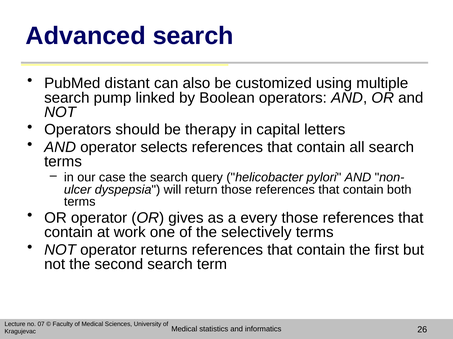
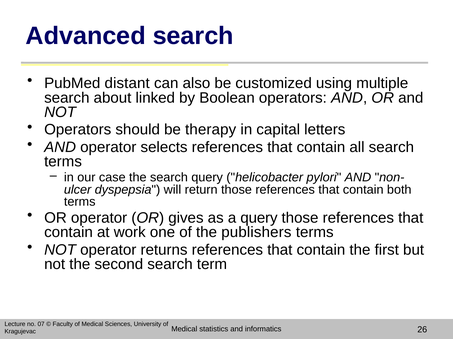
pump: pump -> about
a every: every -> query
selectively: selectively -> publishers
